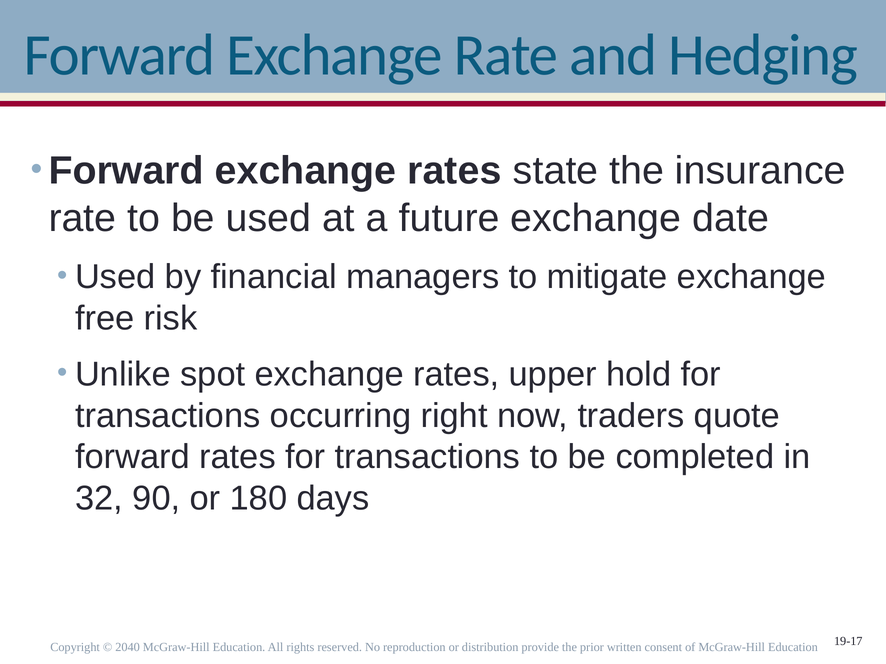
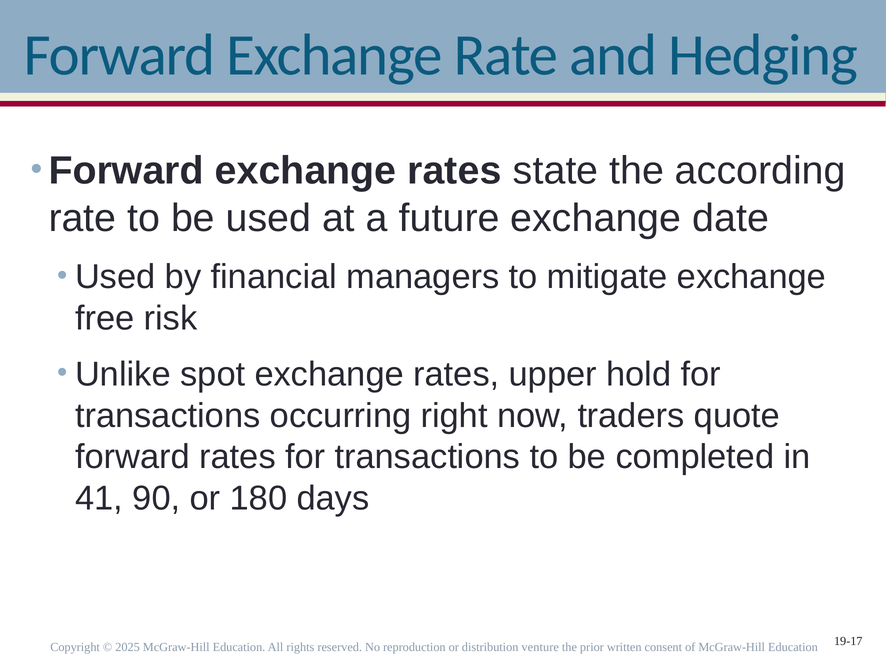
insurance: insurance -> according
32: 32 -> 41
2040: 2040 -> 2025
provide: provide -> venture
